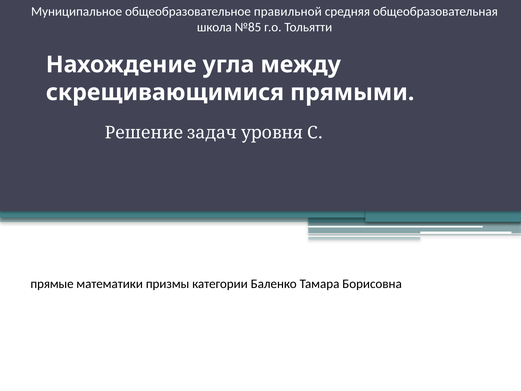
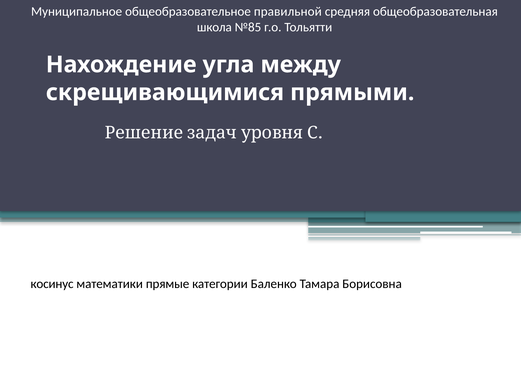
прямые: прямые -> косинус
призмы: призмы -> прямые
